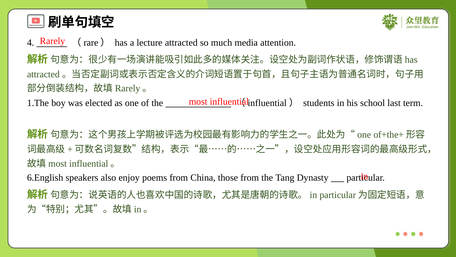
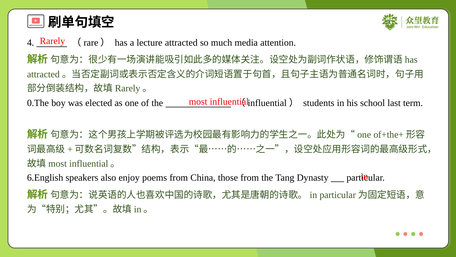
1.The: 1.The -> 0.The
